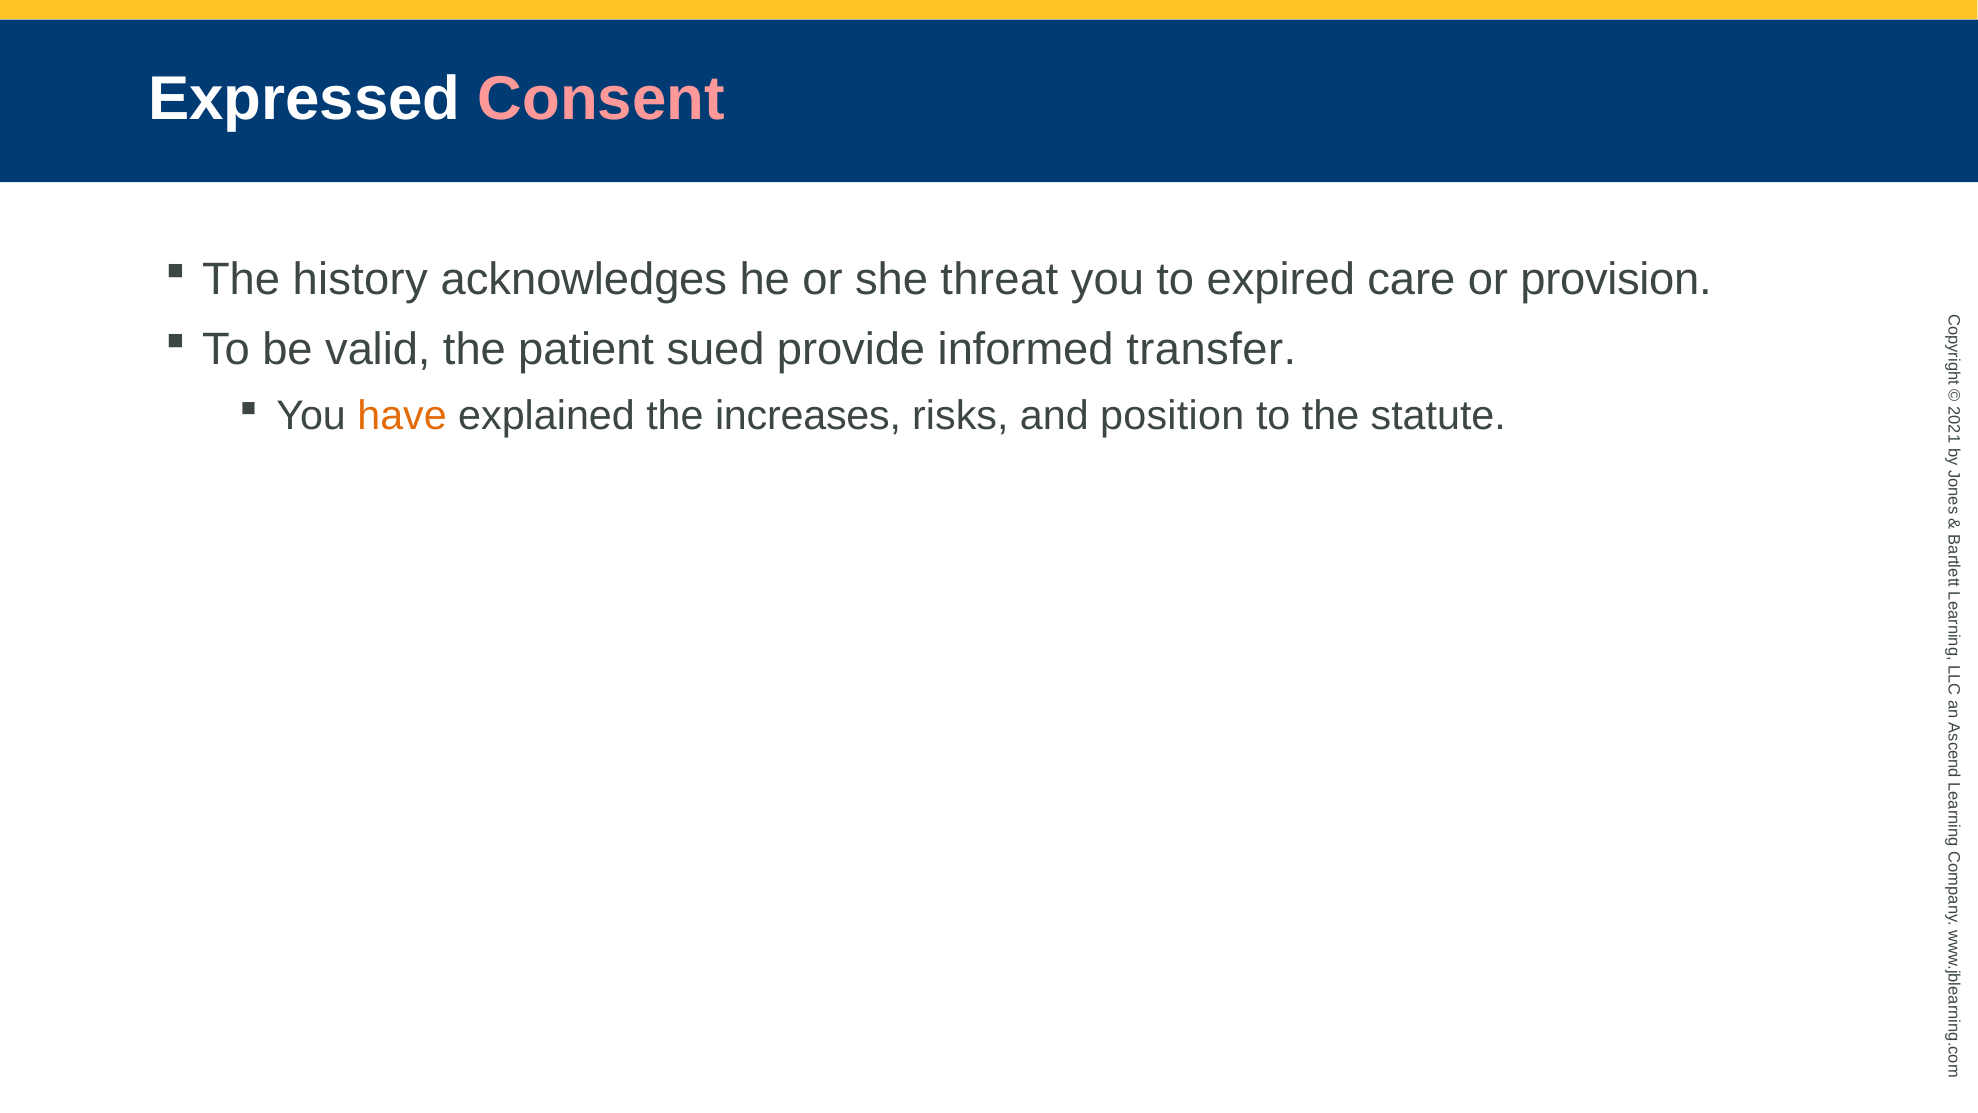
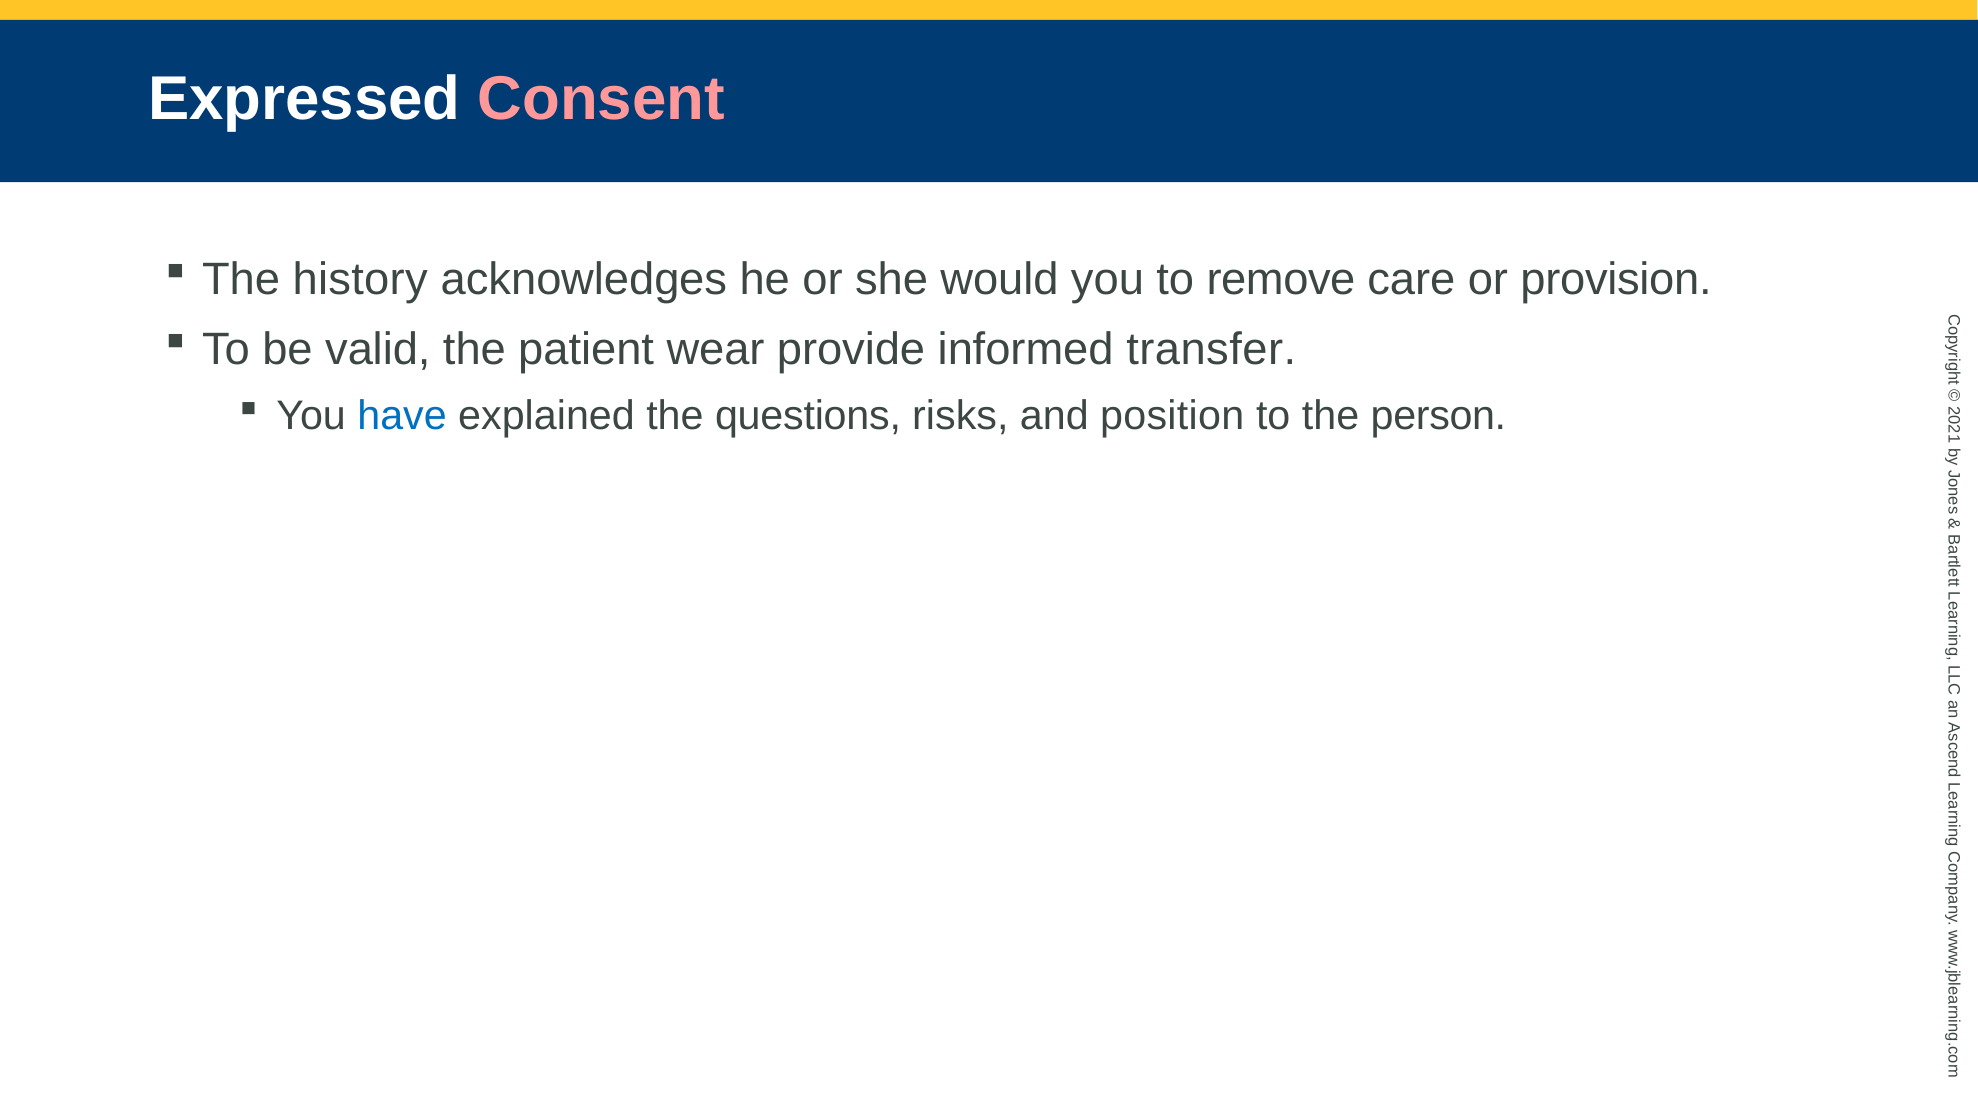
threat: threat -> would
expired: expired -> remove
sued: sued -> wear
have colour: orange -> blue
increases: increases -> questions
statute: statute -> person
